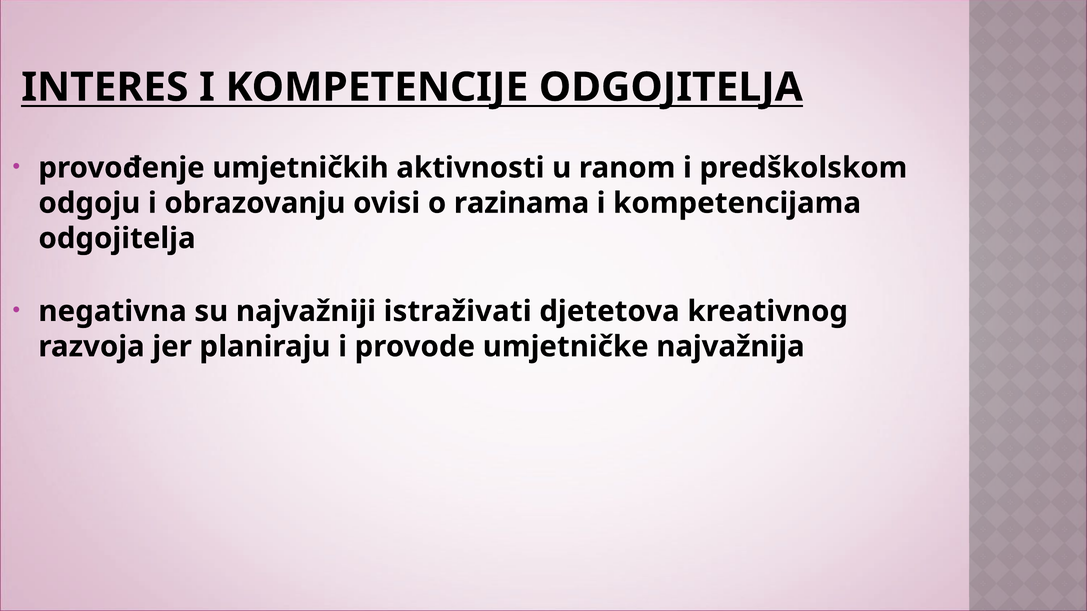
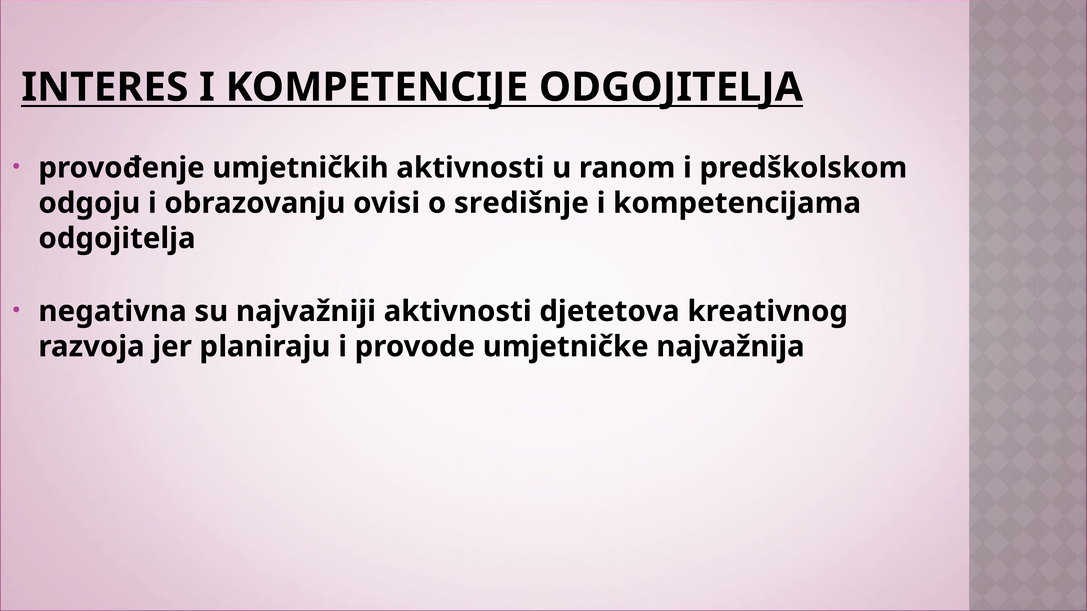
razinama: razinama -> središnje
najvažniji istraživati: istraživati -> aktivnosti
